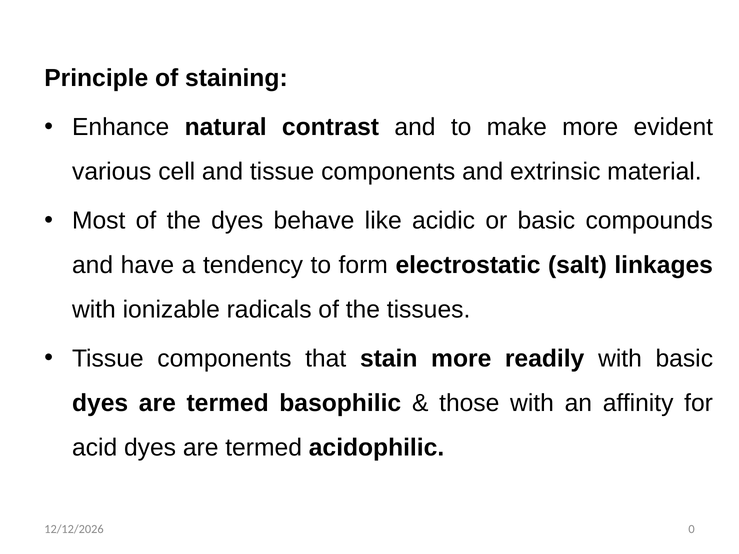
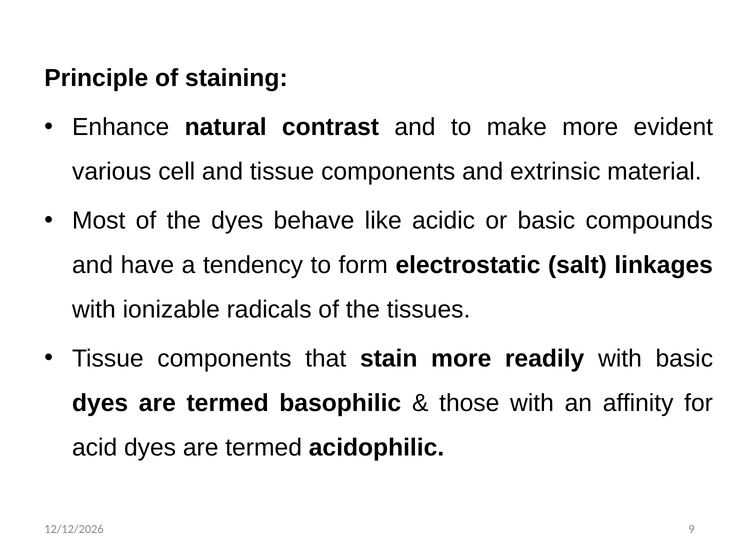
0: 0 -> 9
